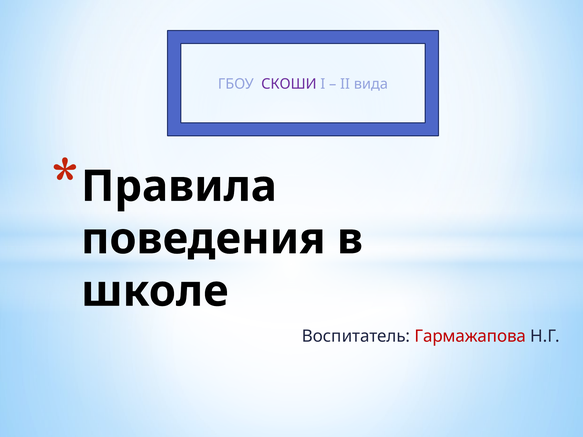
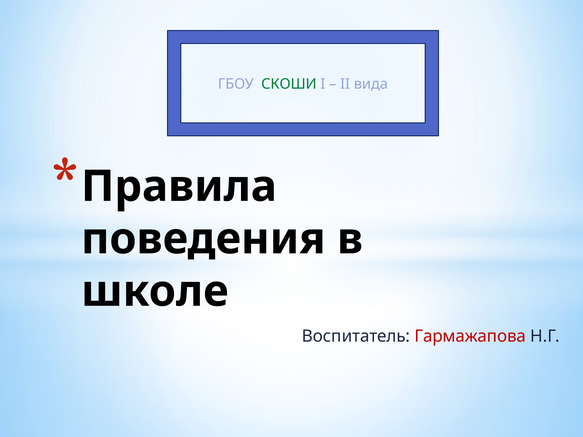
СКОШИ colour: purple -> green
